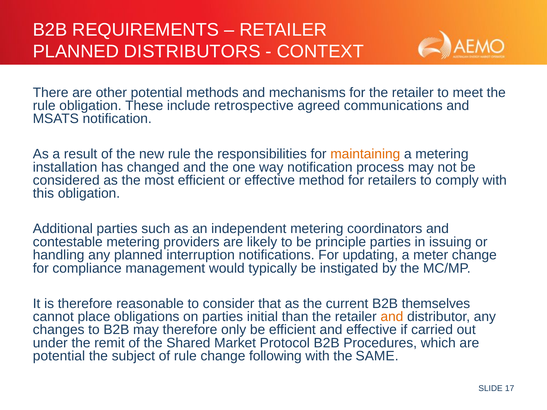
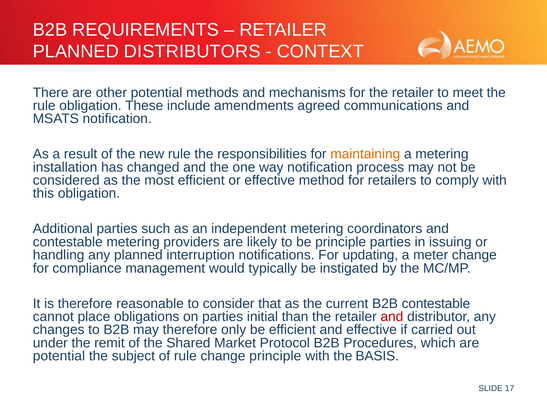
retrospective: retrospective -> amendments
B2B themselves: themselves -> contestable
and at (392, 317) colour: orange -> red
change following: following -> principle
SAME: SAME -> BASIS
